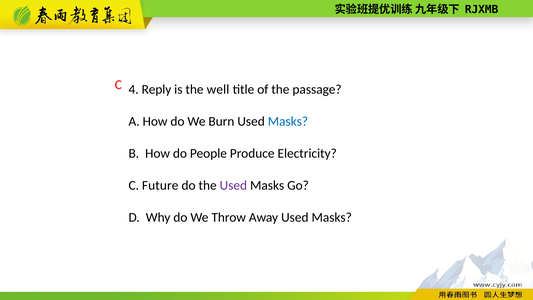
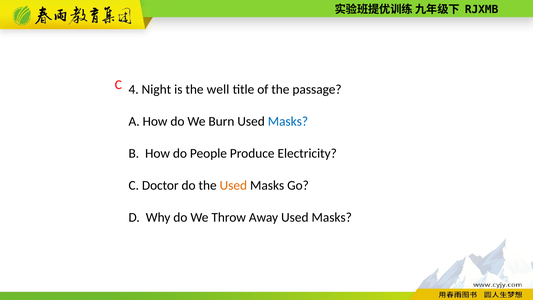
Reply: Reply -> Night
Future: Future -> Doctor
Used at (233, 185) colour: purple -> orange
